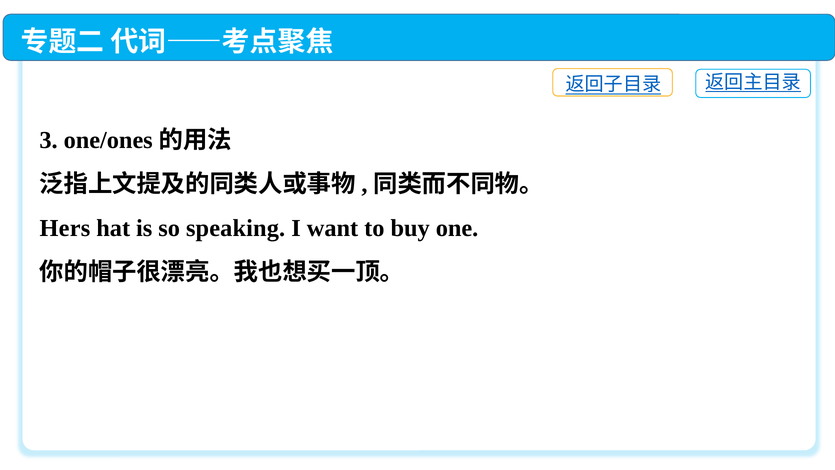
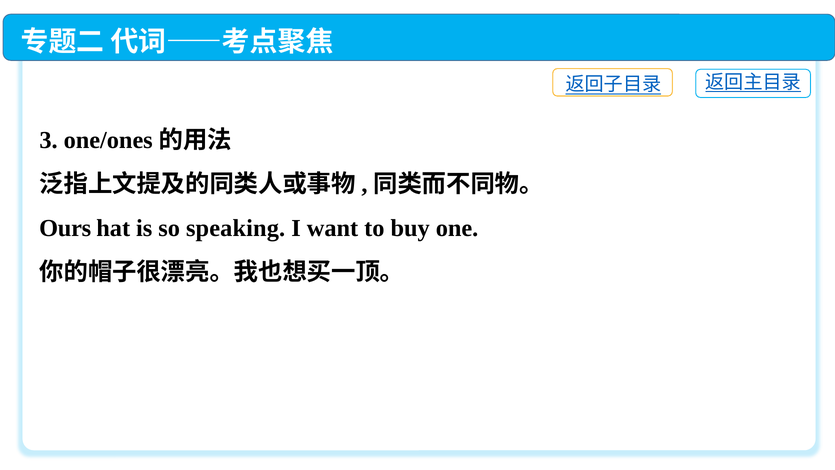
Hers: Hers -> Ours
